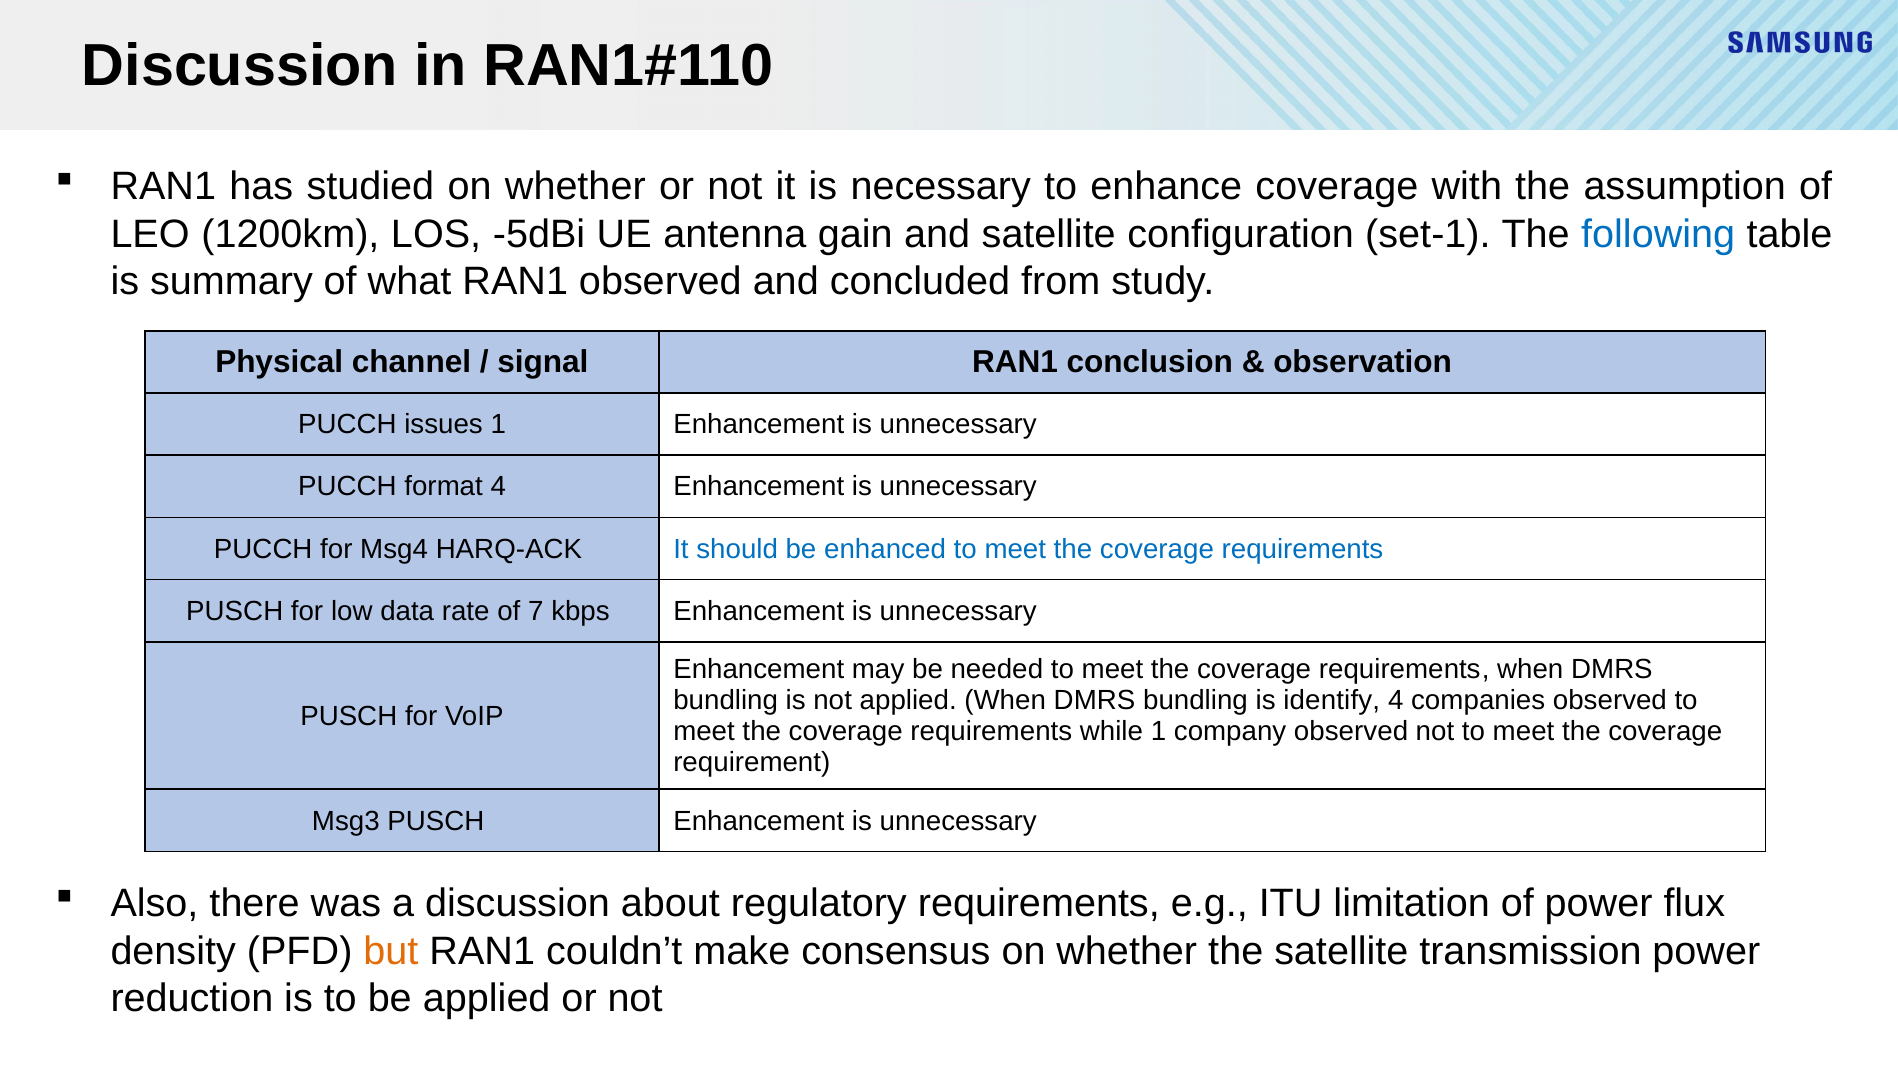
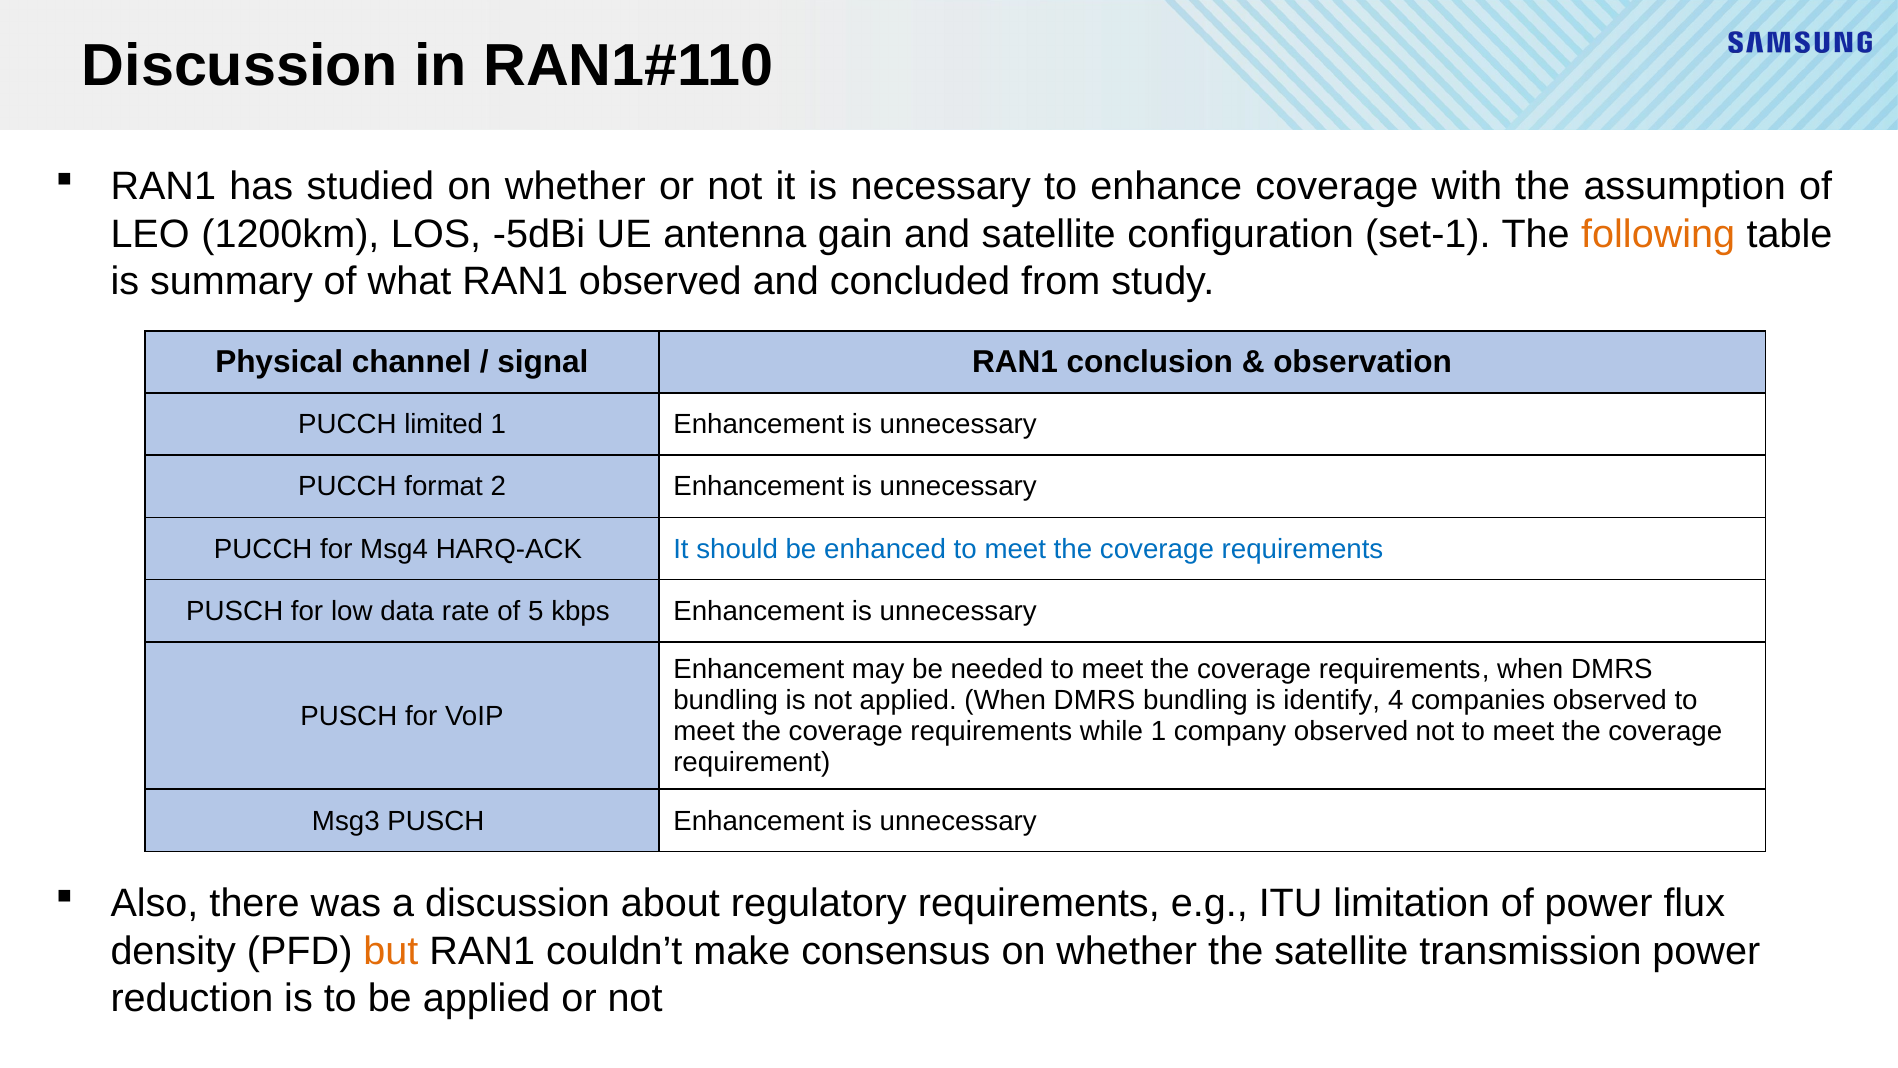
following colour: blue -> orange
issues: issues -> limited
format 4: 4 -> 2
7: 7 -> 5
